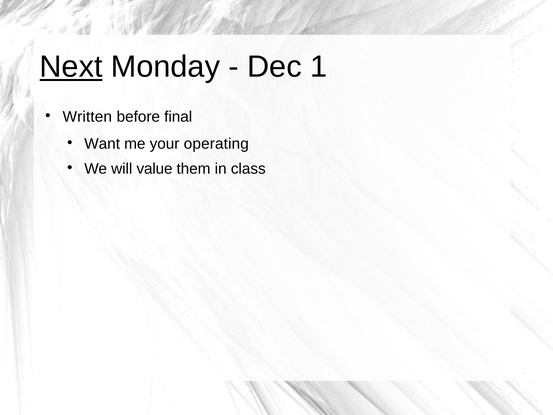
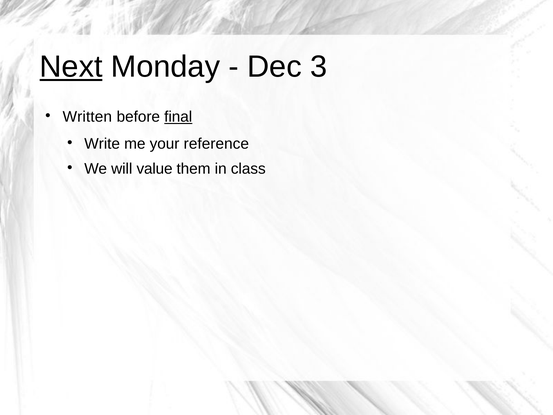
1: 1 -> 3
final underline: none -> present
Want: Want -> Write
operating: operating -> reference
